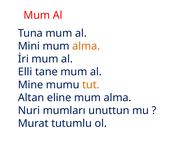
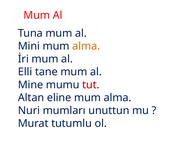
tut colour: orange -> red
